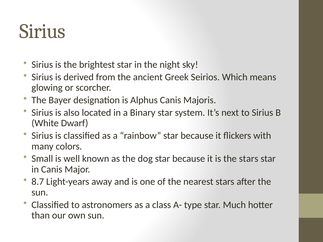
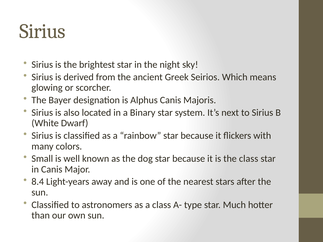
the stars: stars -> class
8.7: 8.7 -> 8.4
